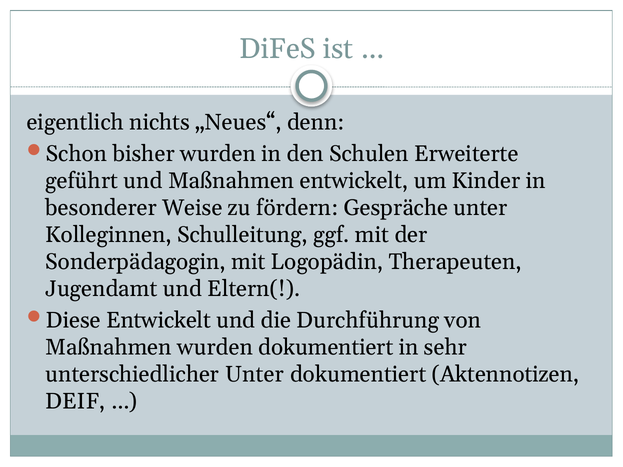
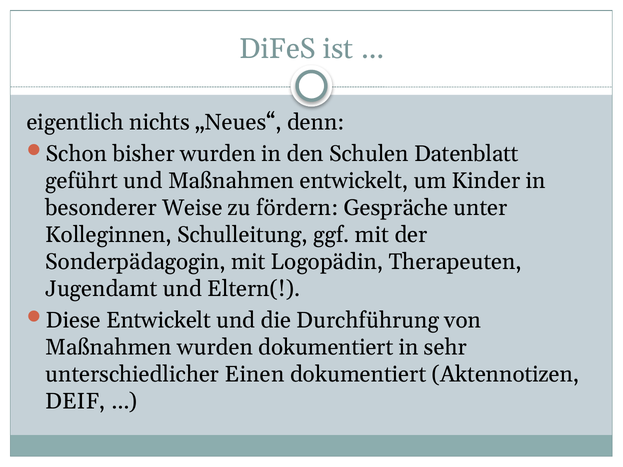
Erweiterte: Erweiterte -> Datenblatt
unterschiedlicher Unter: Unter -> Einen
